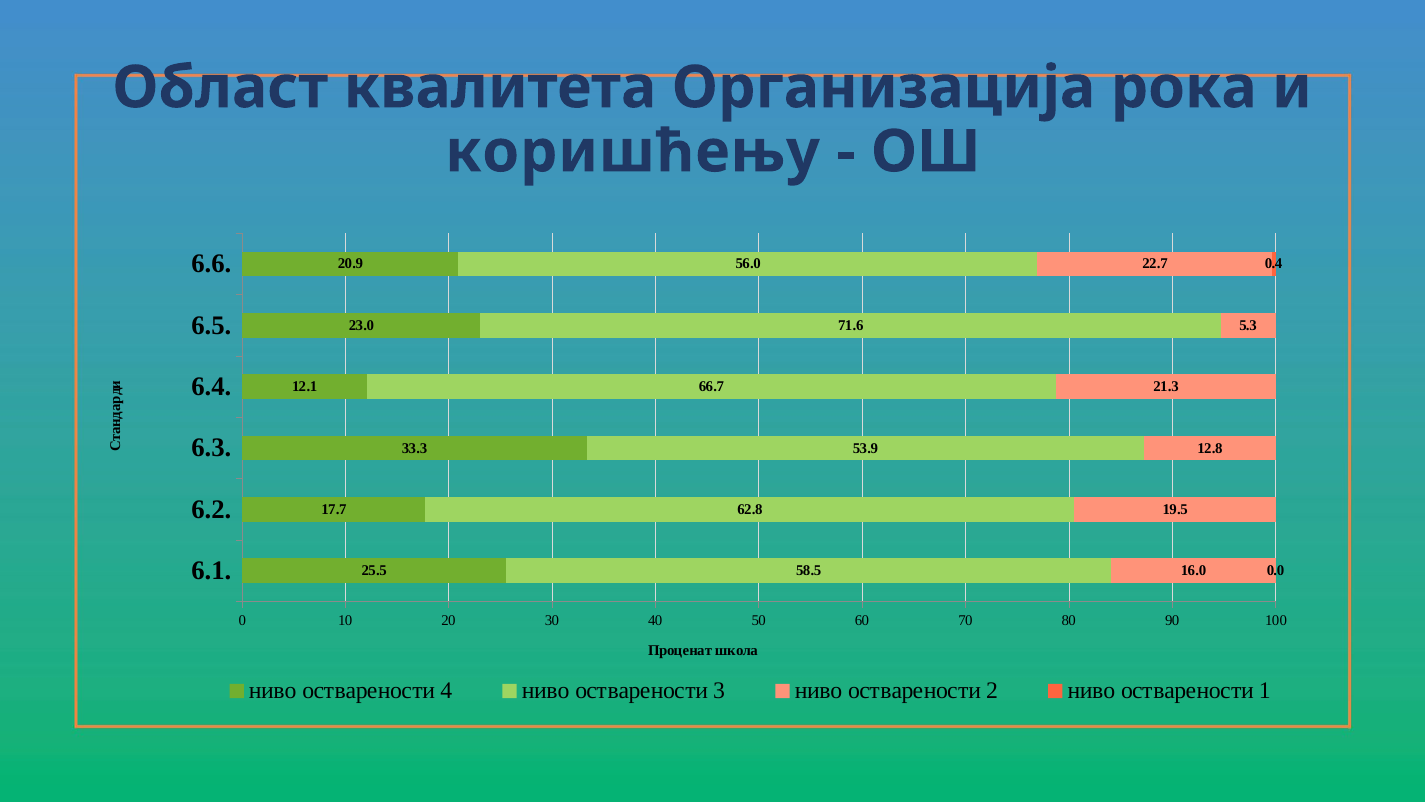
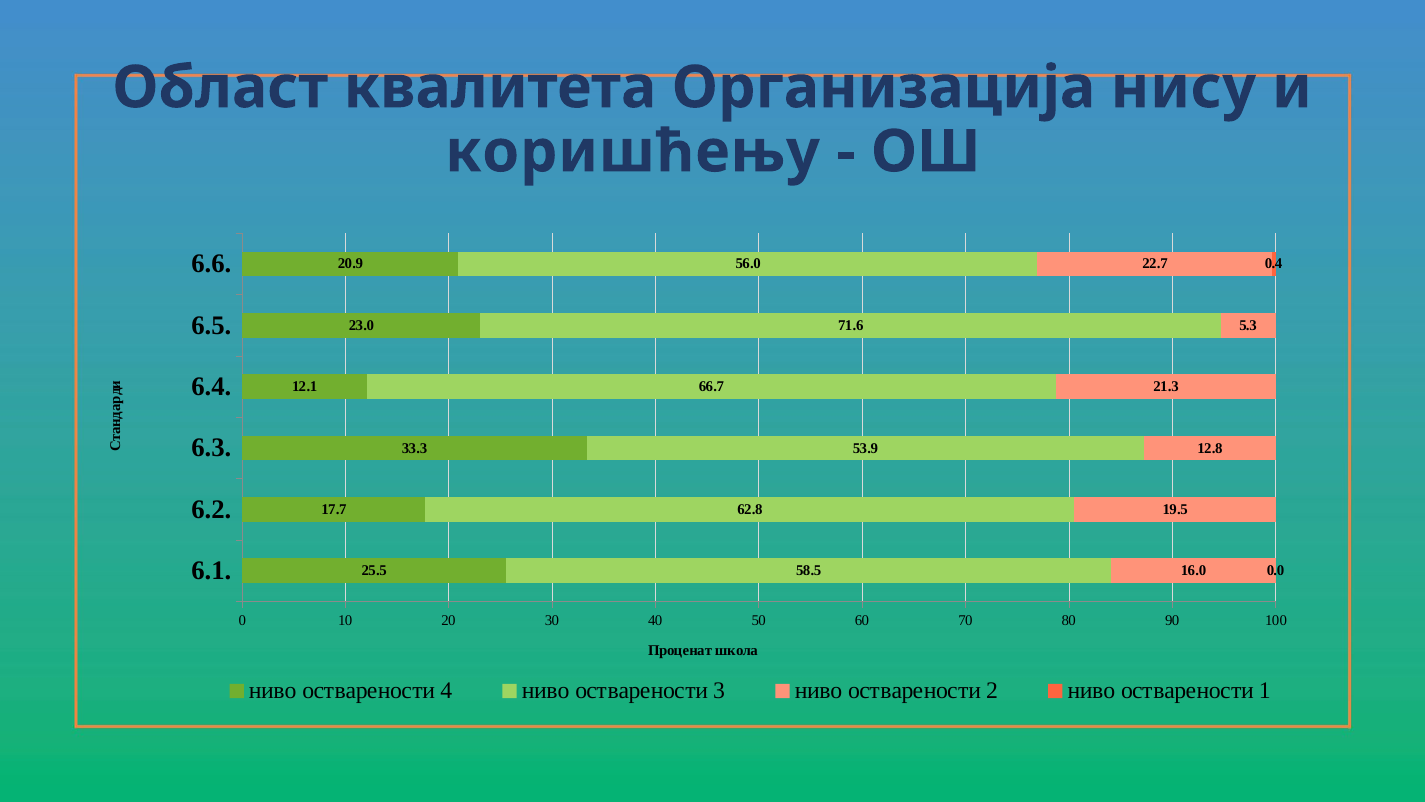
рока: рока -> нису
